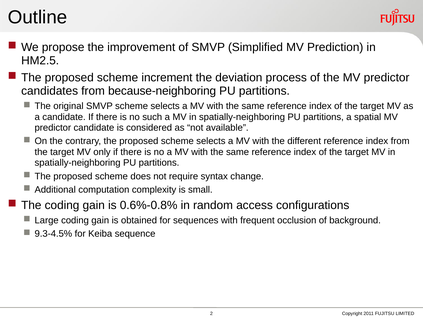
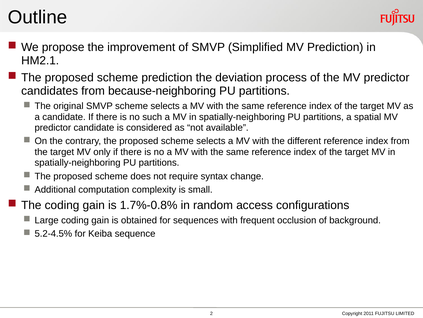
HM2.5: HM2.5 -> HM2.1
scheme increment: increment -> prediction
0.6%-0.8%: 0.6%-0.8% -> 1.7%-0.8%
9.3-4.5%: 9.3-4.5% -> 5.2-4.5%
